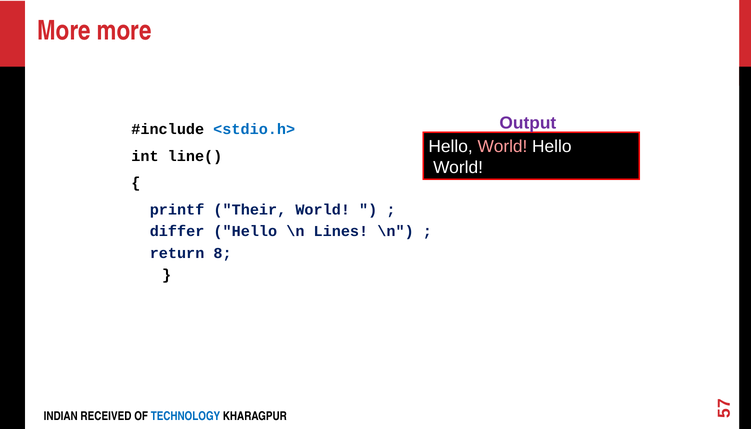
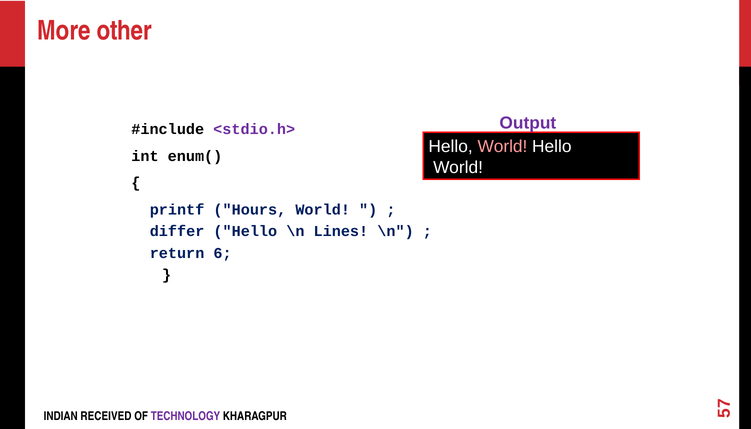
More more: more -> other
<stdio.h> colour: blue -> purple
line(: line( -> enum(
Their: Their -> Hours
8: 8 -> 6
TECHNOLOGY colour: blue -> purple
